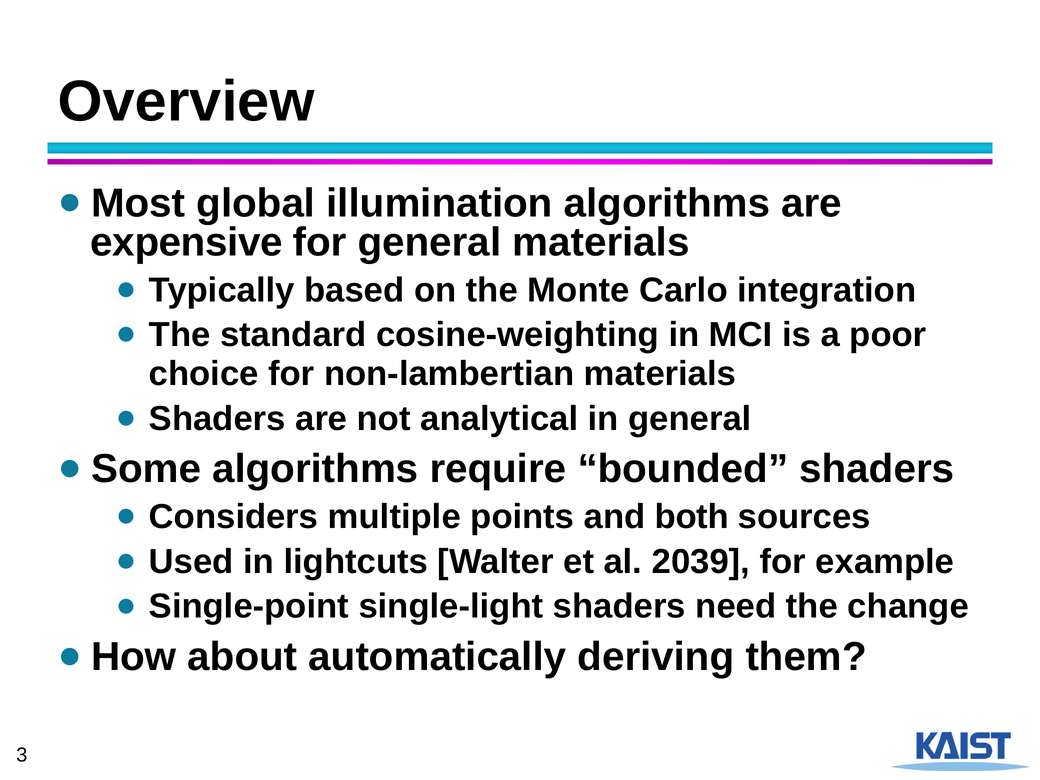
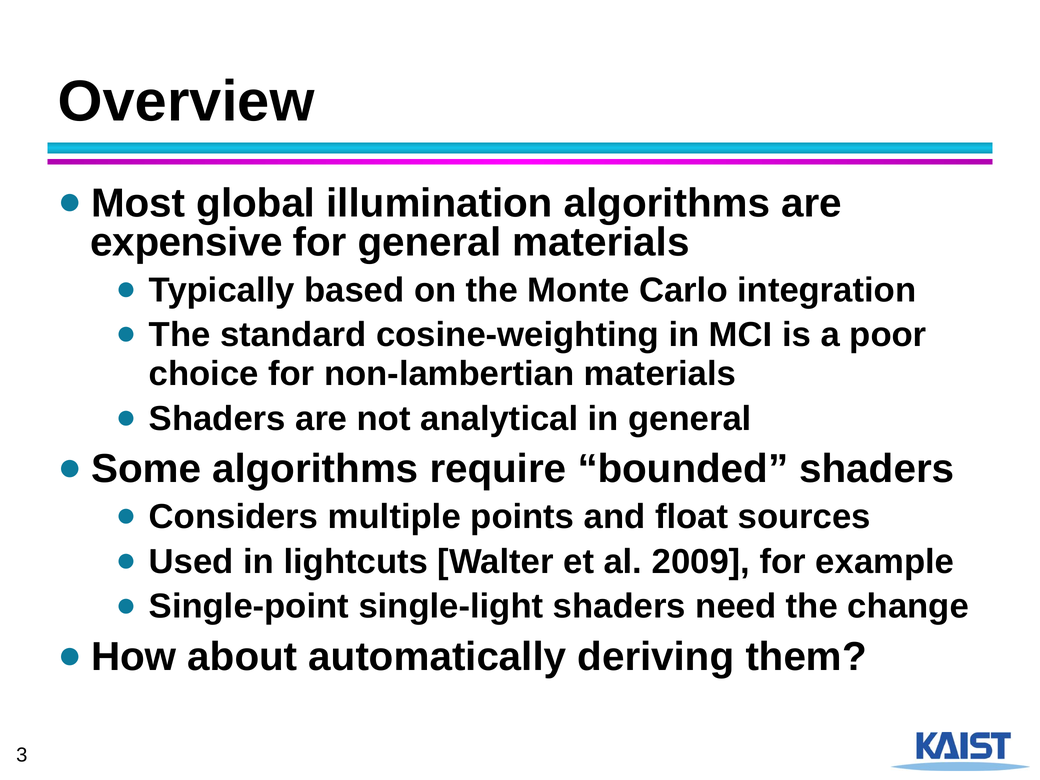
both: both -> float
2039: 2039 -> 2009
